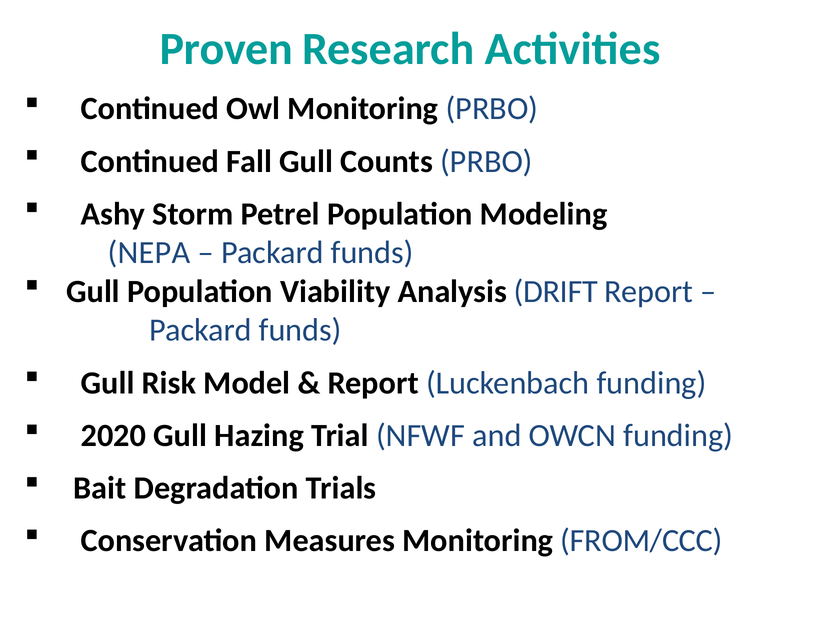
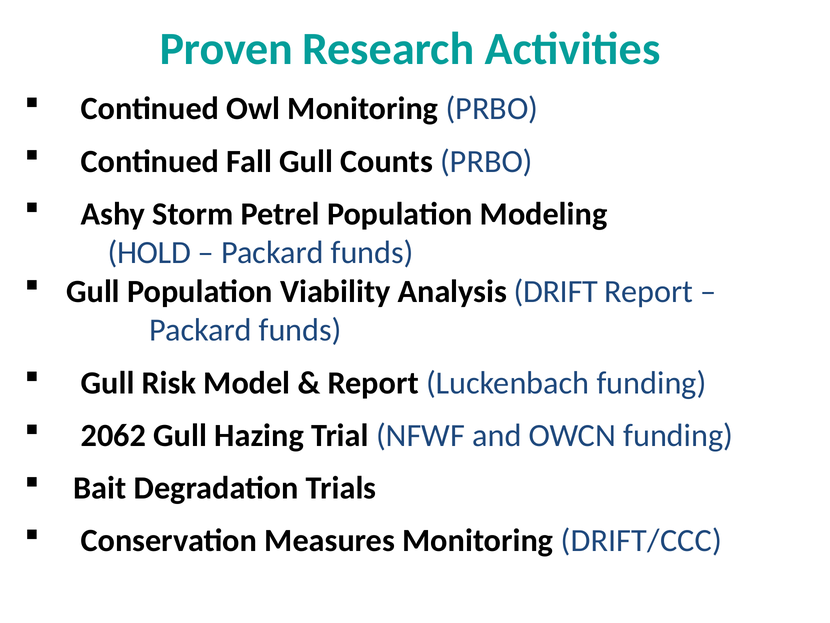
NEPA: NEPA -> HOLD
2020: 2020 -> 2062
FROM/CCC: FROM/CCC -> DRIFT/CCC
